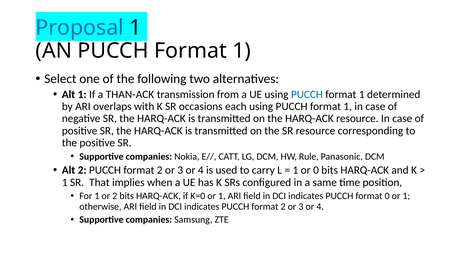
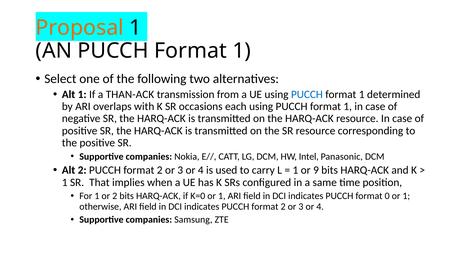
Proposal colour: blue -> orange
Rule: Rule -> Intel
or 0: 0 -> 9
